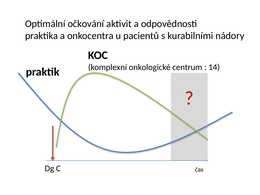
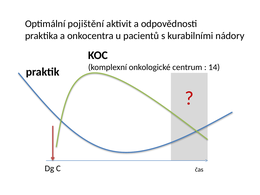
očkování: očkování -> pojištění
